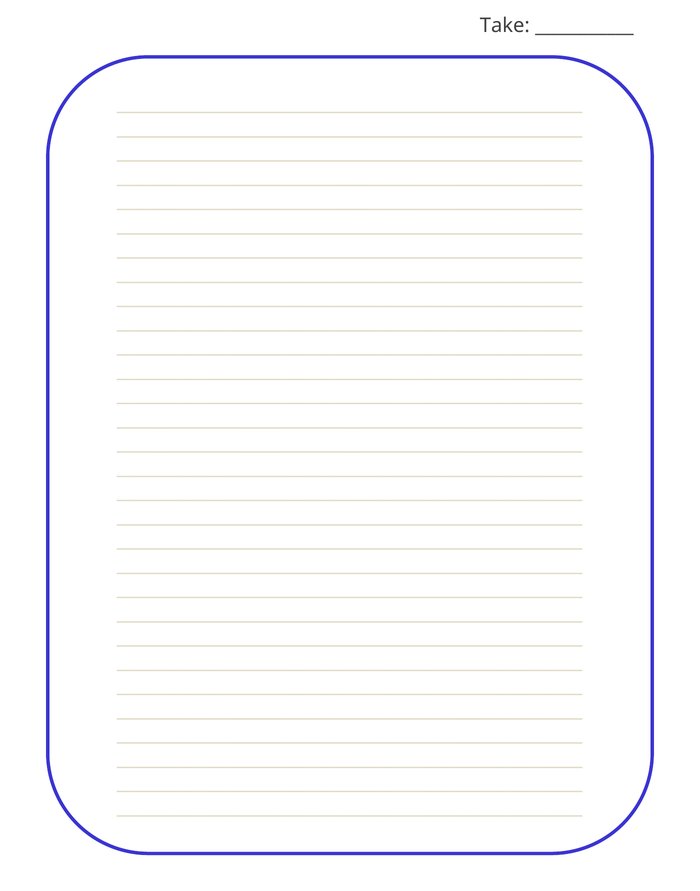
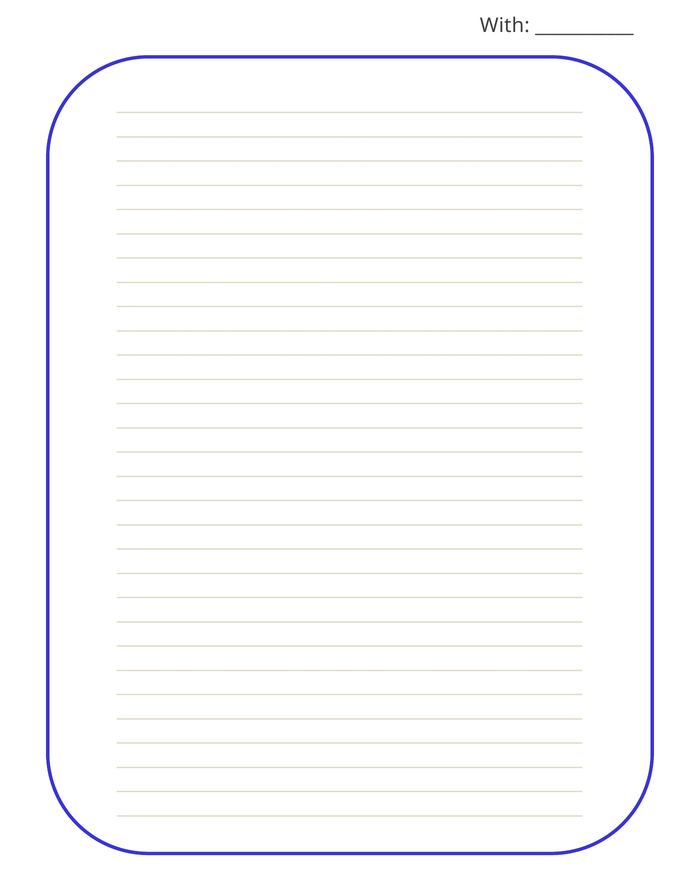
Take: Take -> With
